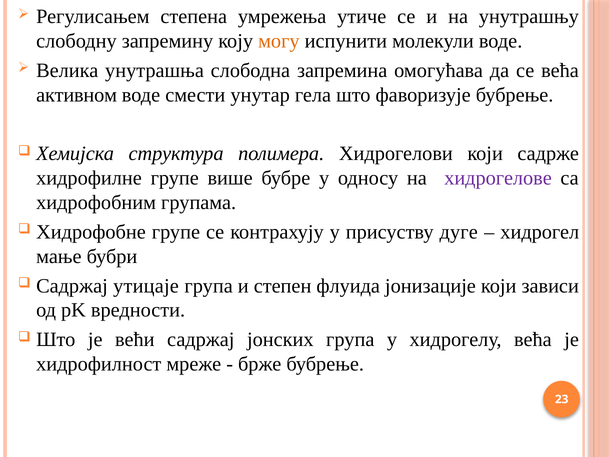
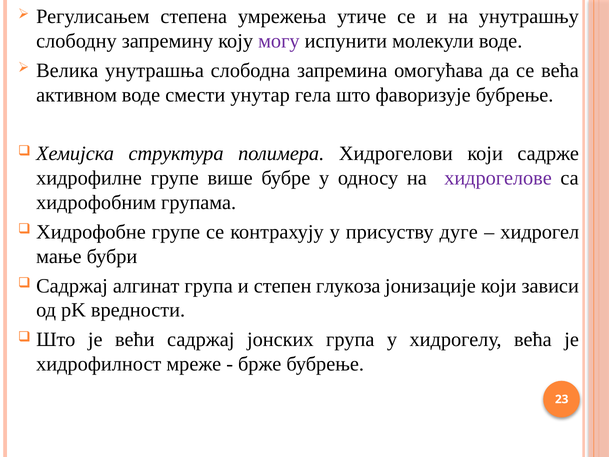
могу colour: orange -> purple
утицаје: утицаје -> алгинат
флуида: флуида -> глукоза
